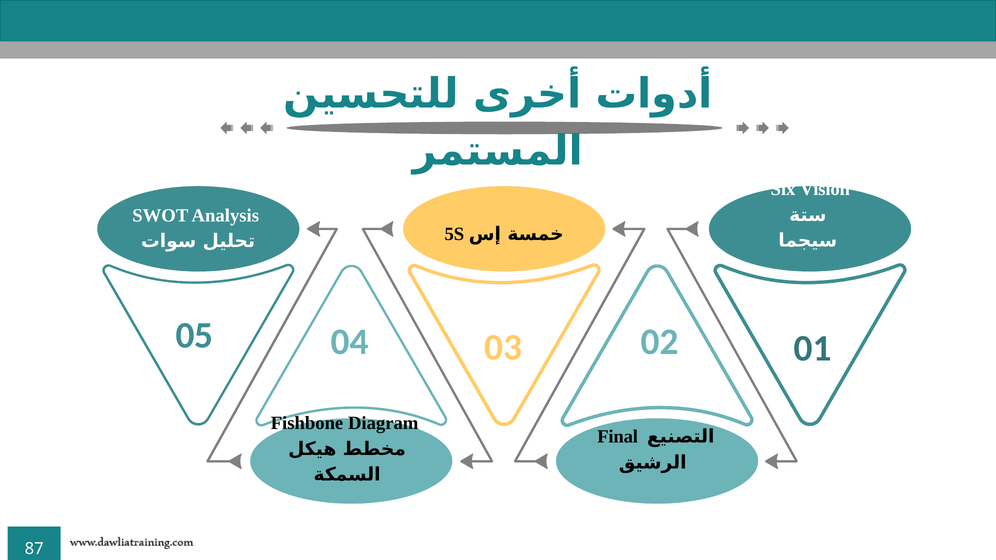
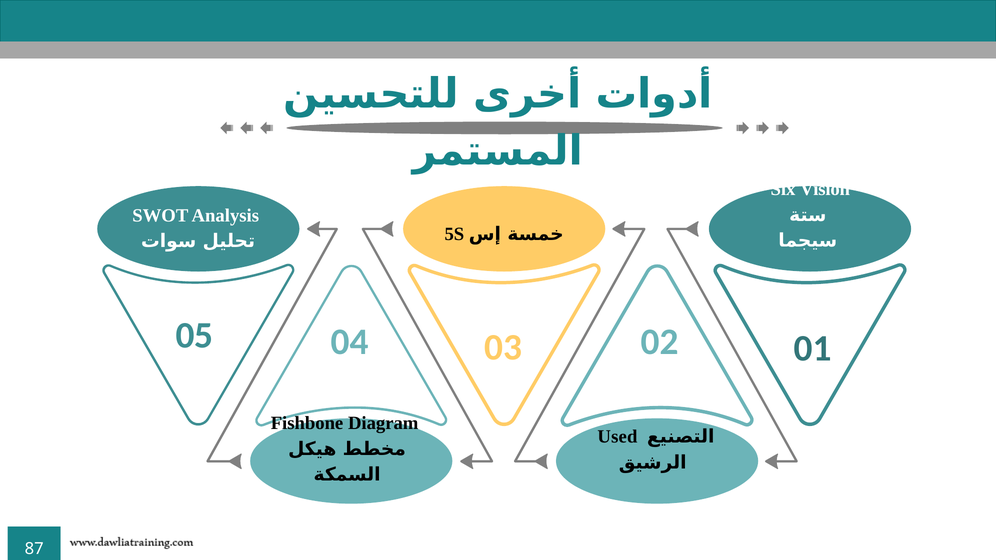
Final: Final -> Used
